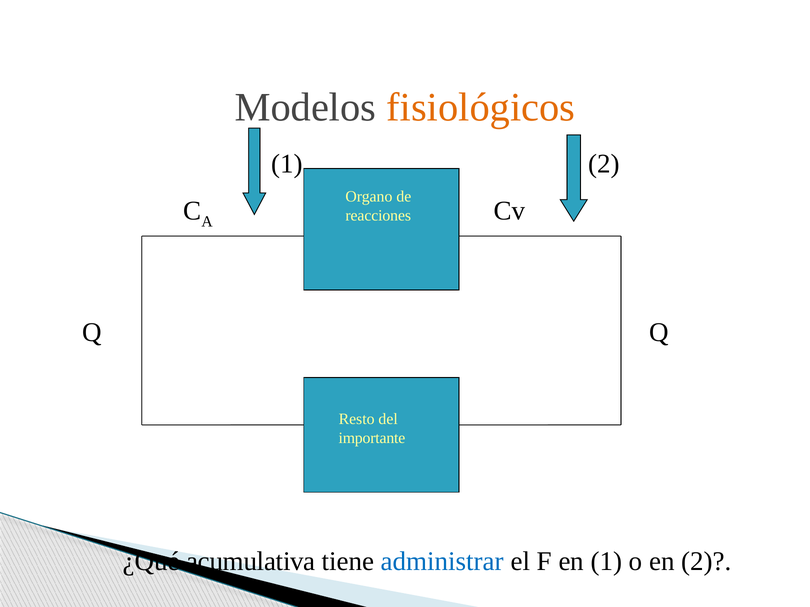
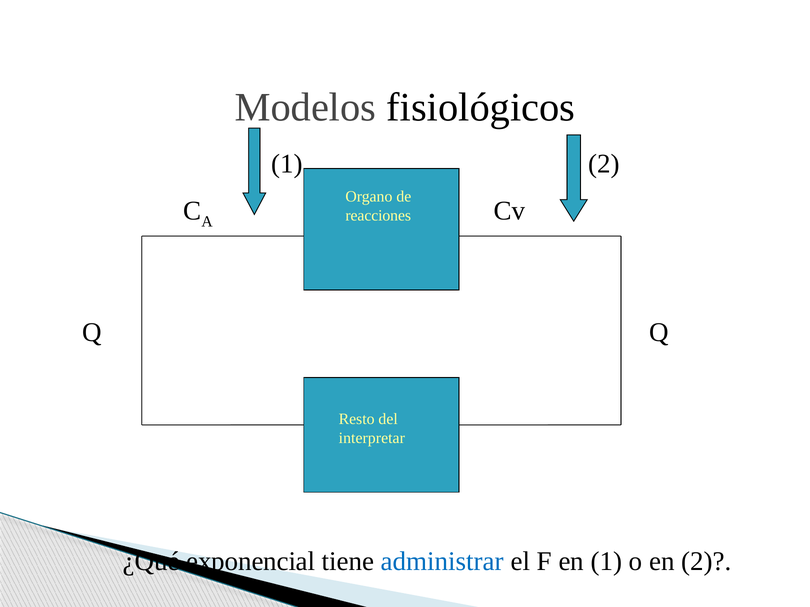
fisiológicos colour: orange -> black
importante: importante -> interpretar
acumulativa: acumulativa -> exponencial
